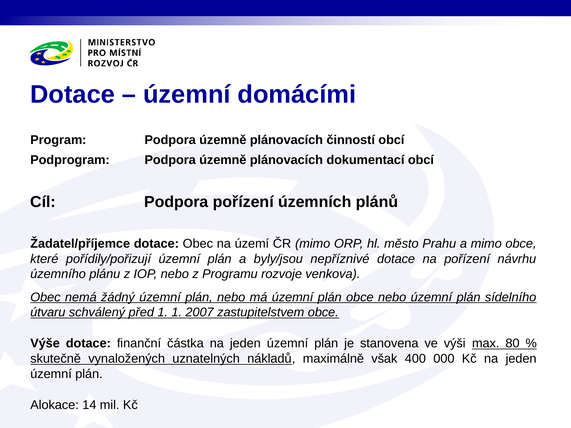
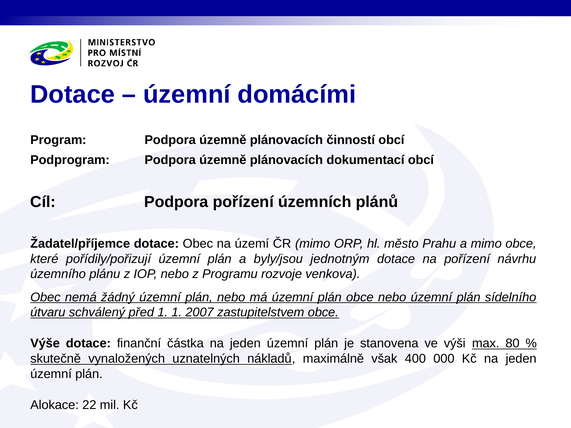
nepříznivé: nepříznivé -> jednotným
14: 14 -> 22
